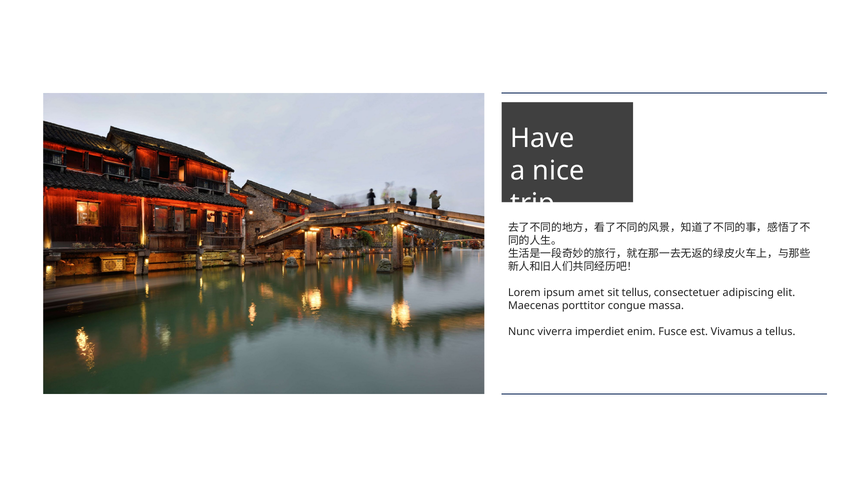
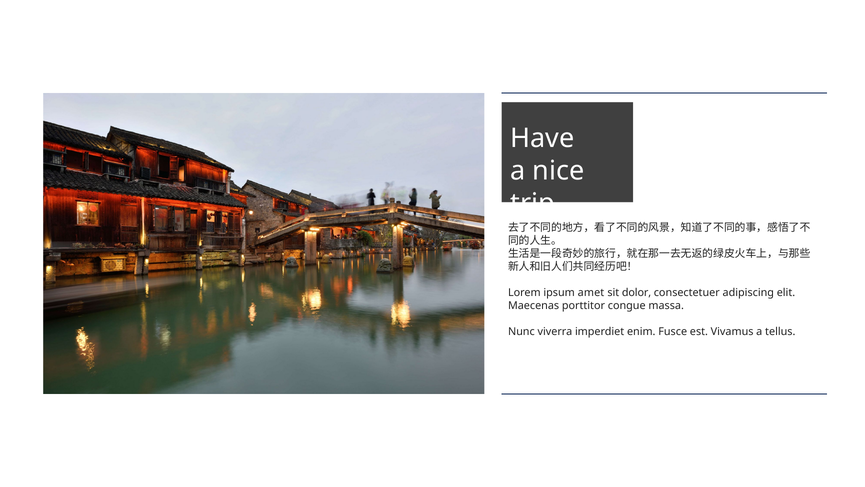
sit tellus: tellus -> dolor
